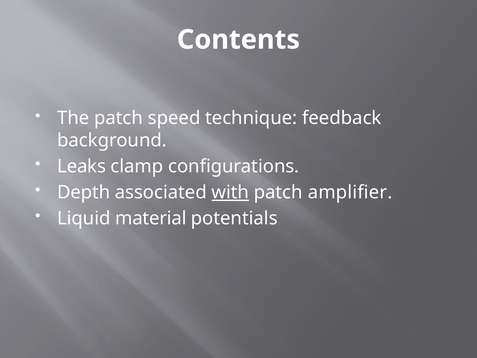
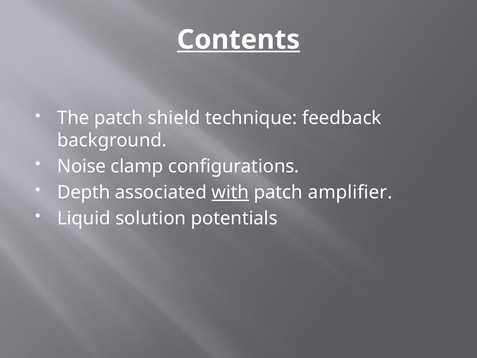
Contents underline: none -> present
speed: speed -> shield
Leaks: Leaks -> Noise
material: material -> solution
